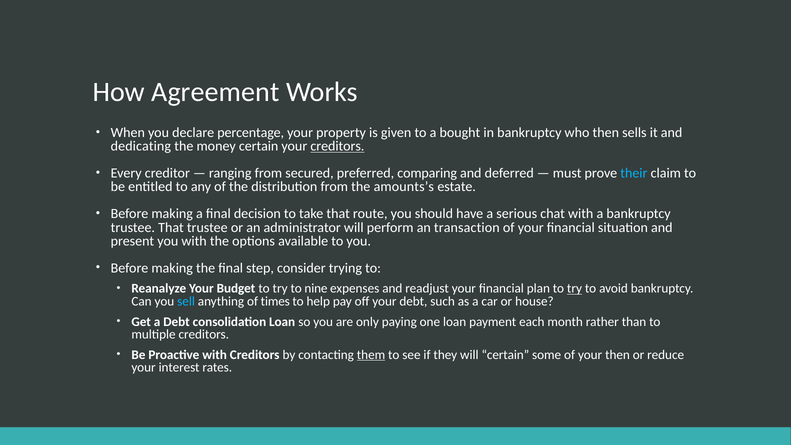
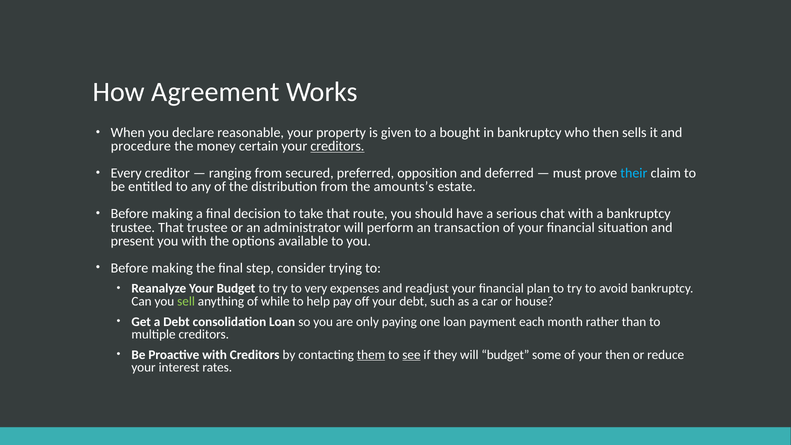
percentage: percentage -> reasonable
dedicating: dedicating -> procedure
comparing: comparing -> opposition
nine: nine -> very
try at (574, 289) underline: present -> none
sell colour: light blue -> light green
times: times -> while
see underline: none -> present
will certain: certain -> budget
